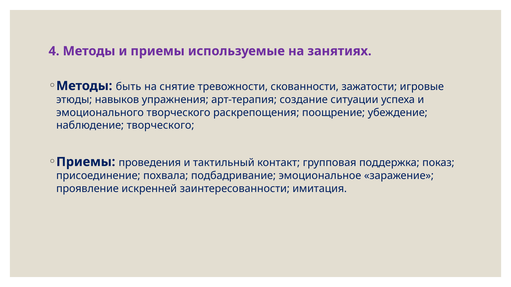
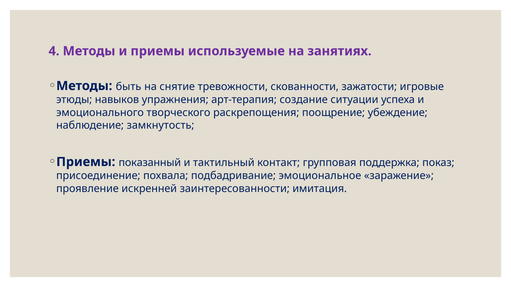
наблюдение творческого: творческого -> замкнутость
проведения: проведения -> показанный
